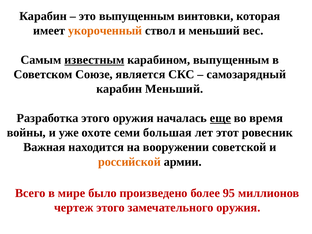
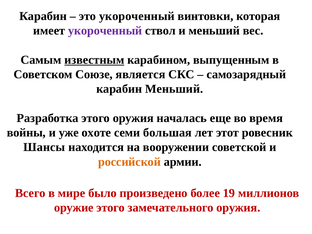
это выпущенным: выпущенным -> укороченный
укороченный at (105, 31) colour: orange -> purple
еще underline: present -> none
Важная: Важная -> Шансы
95: 95 -> 19
чертеж: чертеж -> оружие
